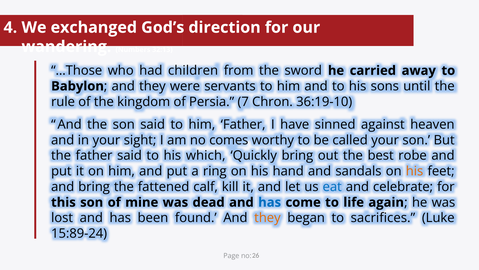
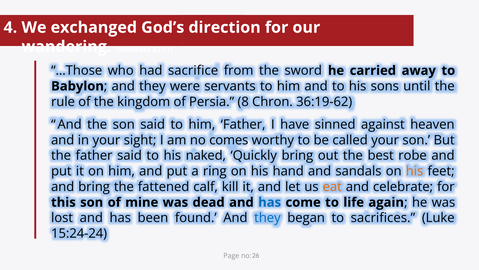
children: children -> sacrifice
7: 7 -> 8
36:19-10: 36:19-10 -> 36:19-62
which: which -> naked
eat colour: blue -> orange
they at (267, 218) colour: orange -> blue
15:89-24: 15:89-24 -> 15:24-24
